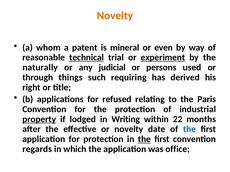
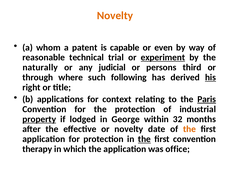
mineral: mineral -> capable
technical underline: present -> none
used: used -> third
things: things -> where
requiring: requiring -> following
his underline: none -> present
refused: refused -> context
Paris underline: none -> present
Writing: Writing -> George
22: 22 -> 32
the at (190, 129) colour: blue -> orange
regards: regards -> therapy
